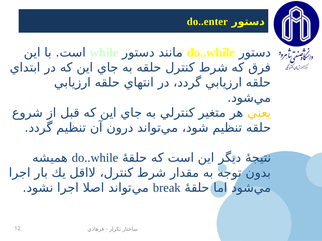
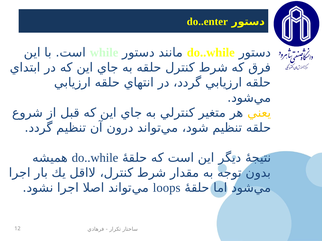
break: break -> loops
